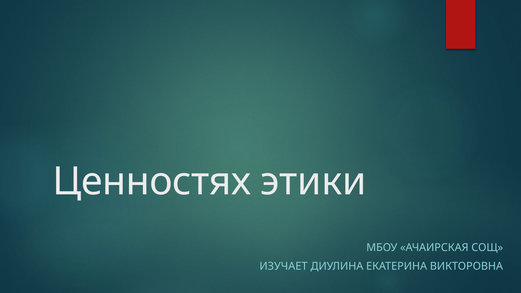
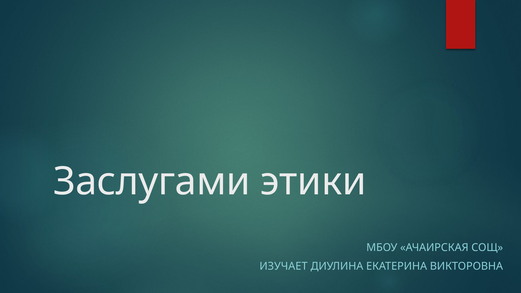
Ценностях: Ценностях -> Заслугами
